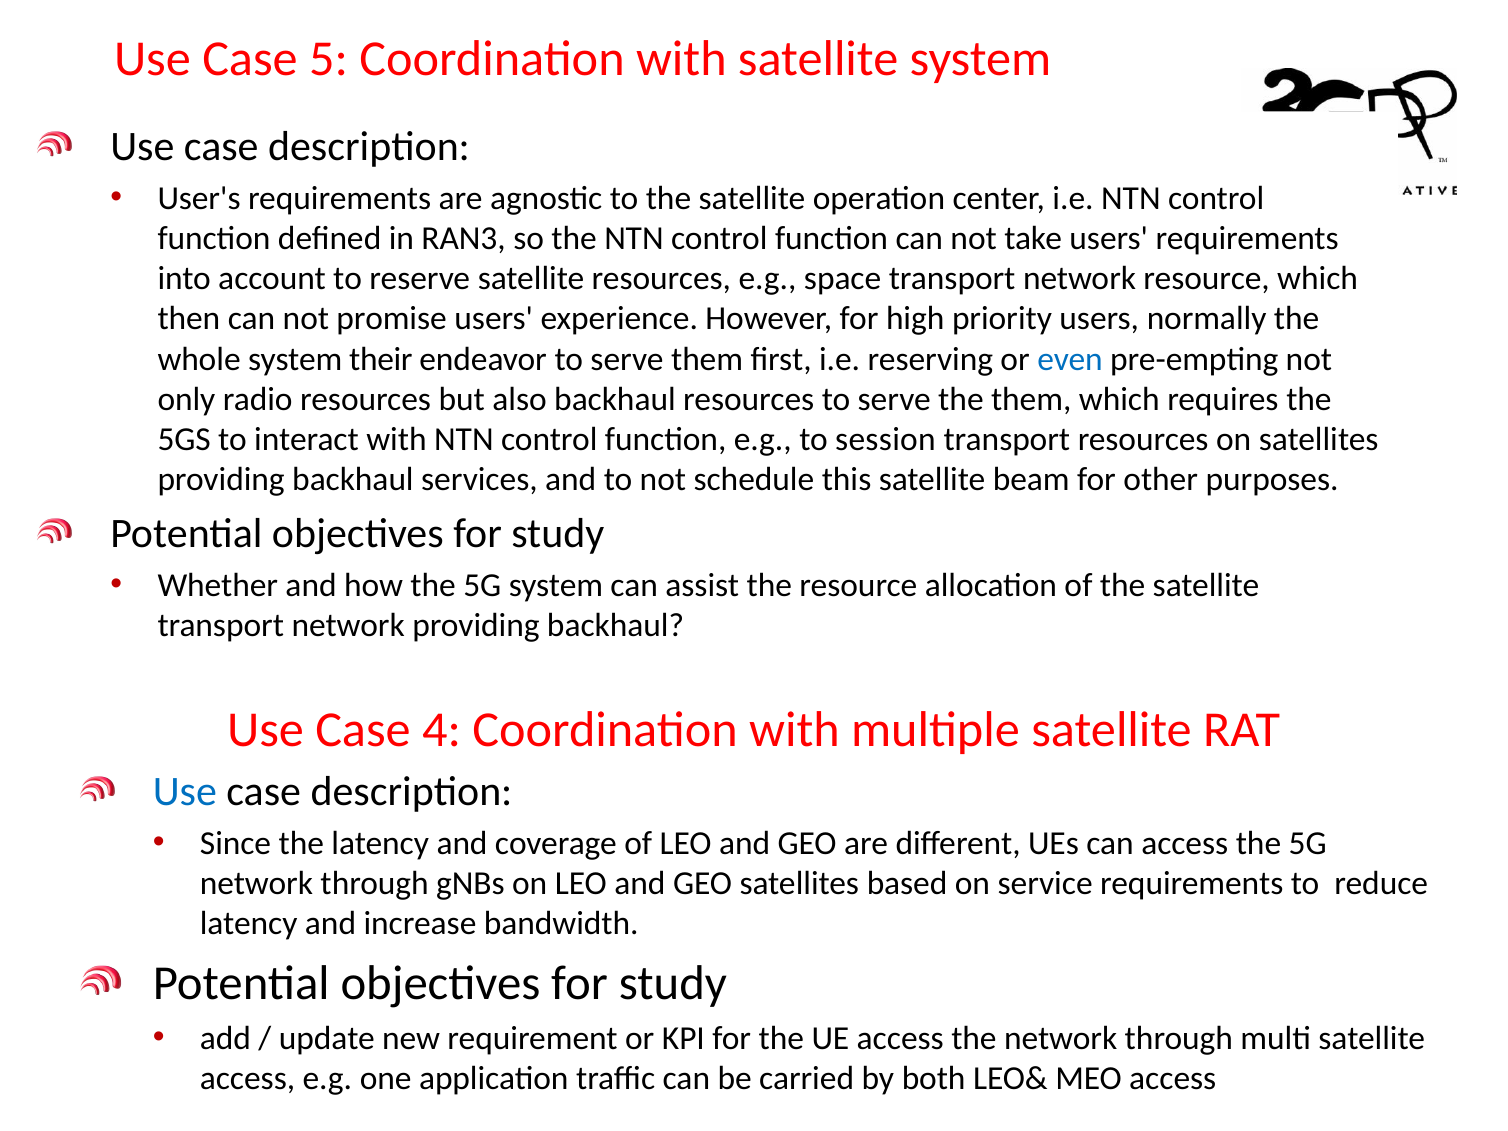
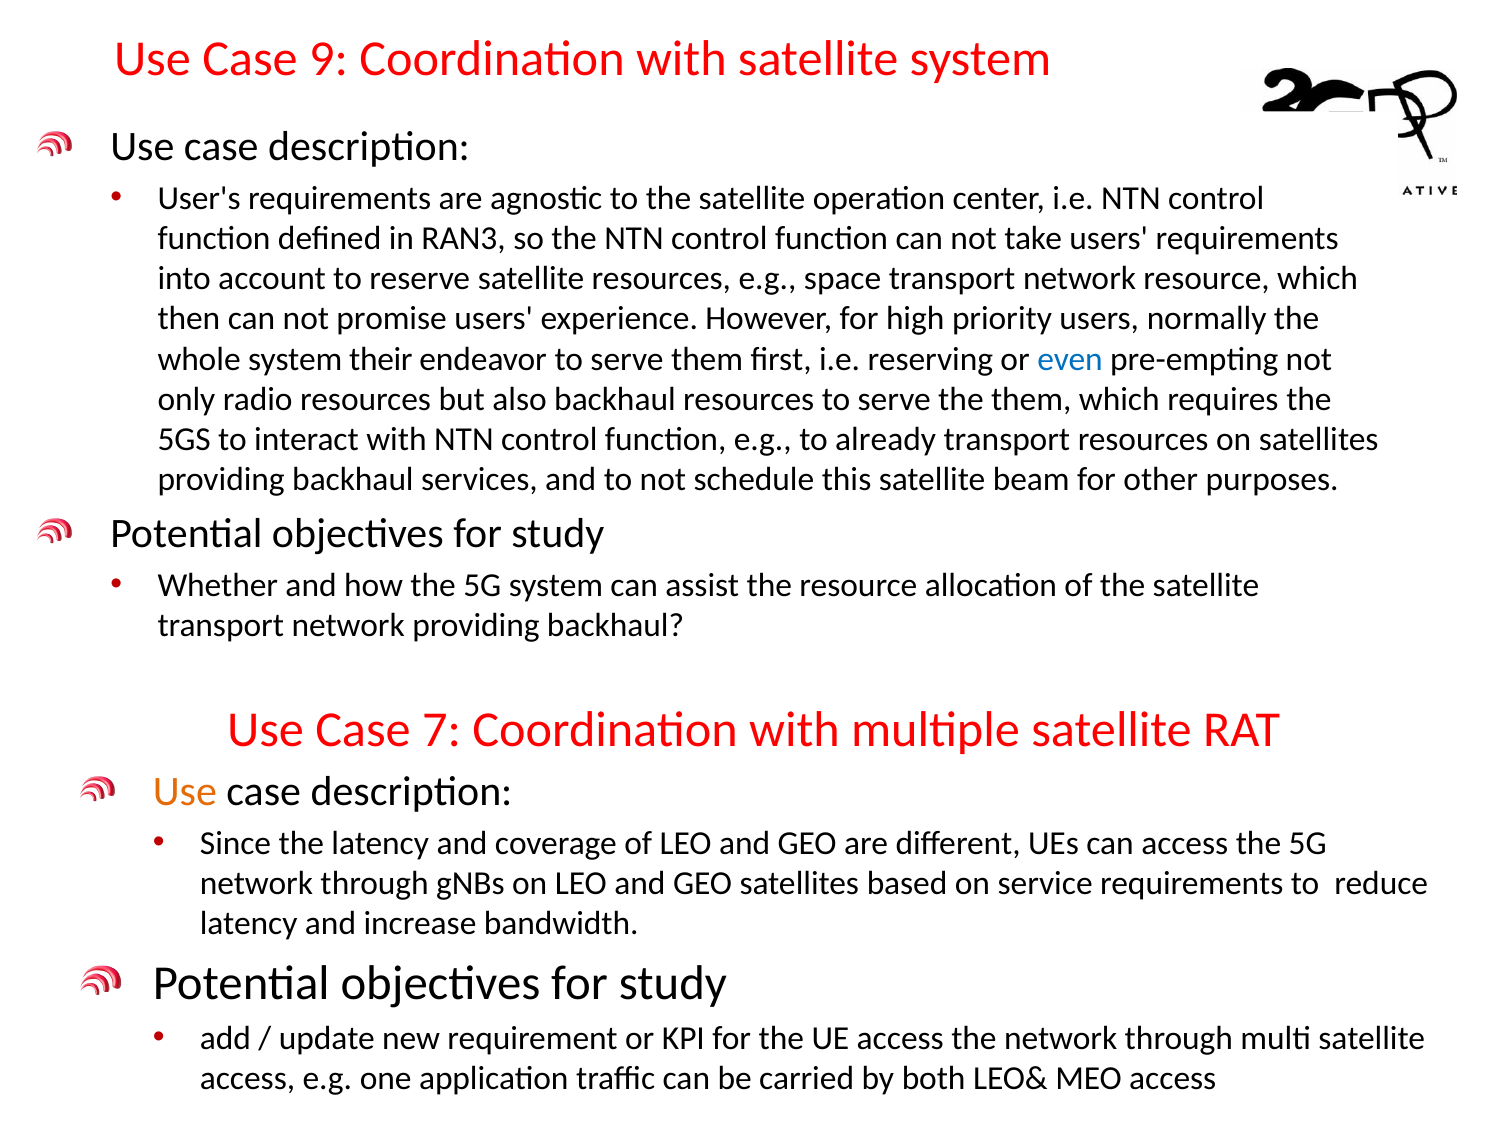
5: 5 -> 9
session: session -> already
4: 4 -> 7
Use at (185, 792) colour: blue -> orange
